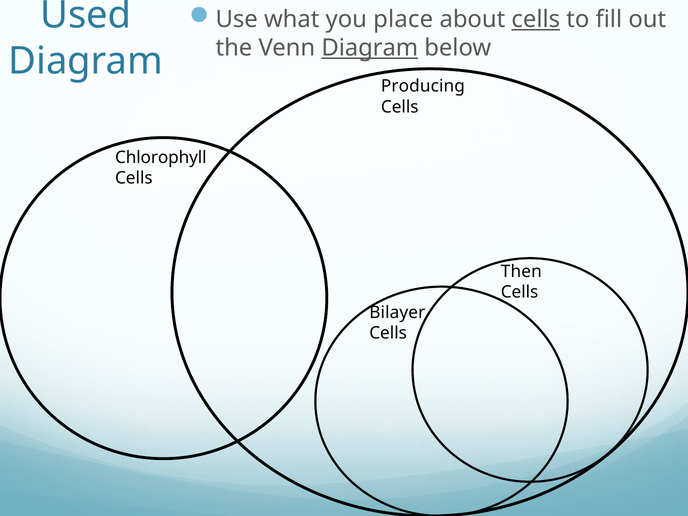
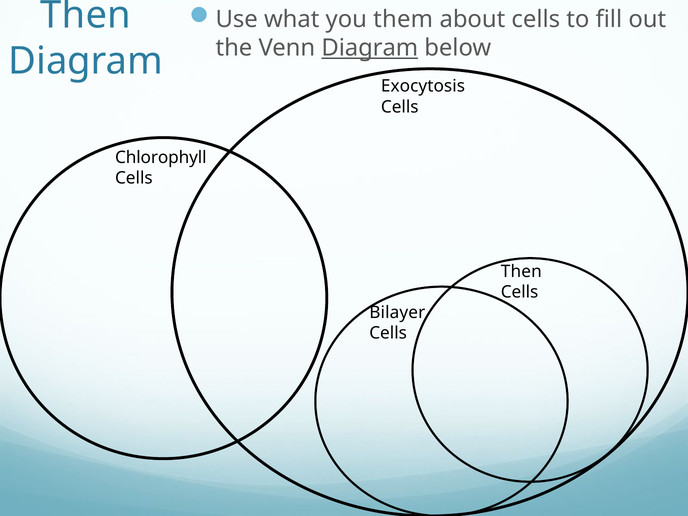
Used at (86, 15): Used -> Then
place: place -> them
cells at (536, 19) underline: present -> none
Producing: Producing -> Exocytosis
